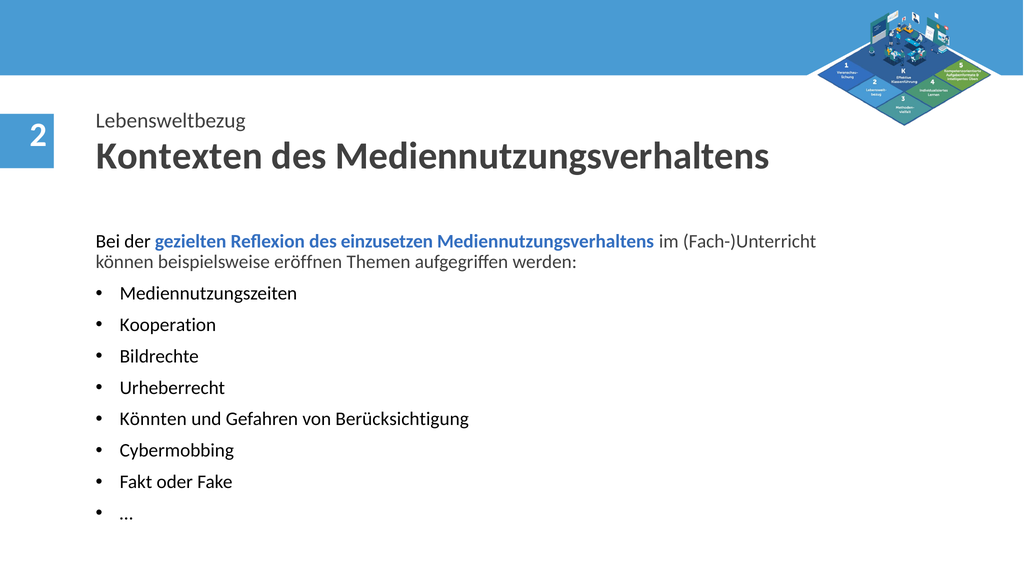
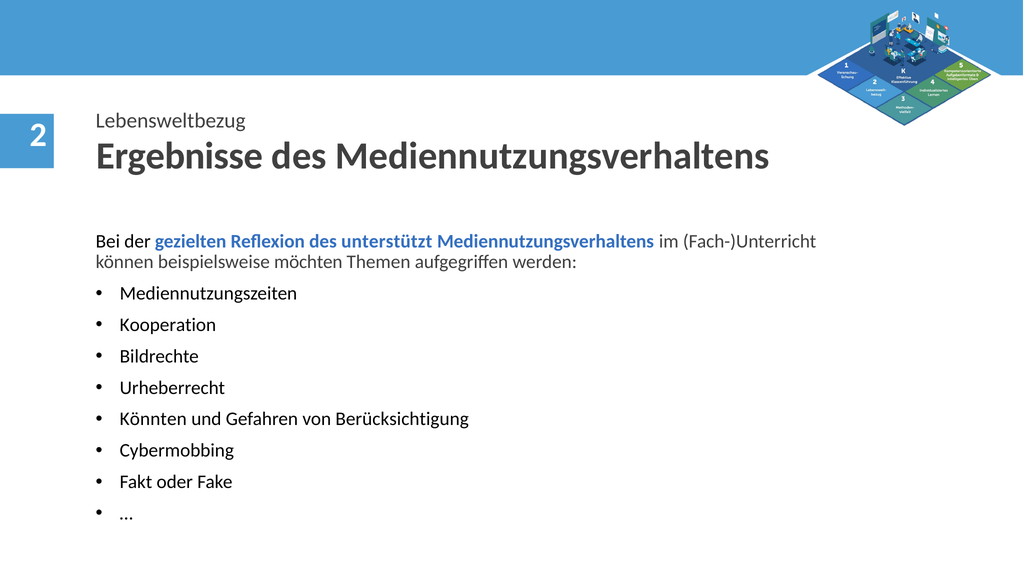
Kontexten: Kontexten -> Ergebnisse
einzusetzen: einzusetzen -> unterstützt
eröffnen: eröffnen -> möchten
